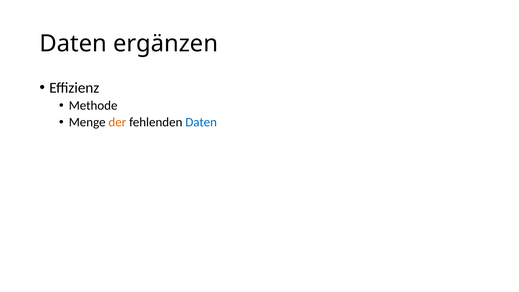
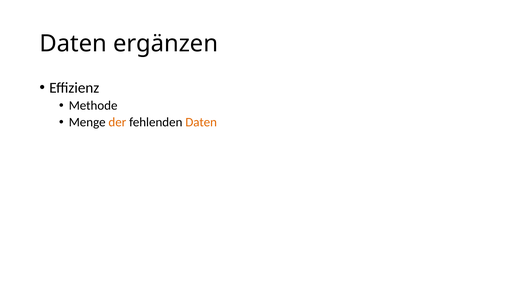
Daten at (201, 122) colour: blue -> orange
